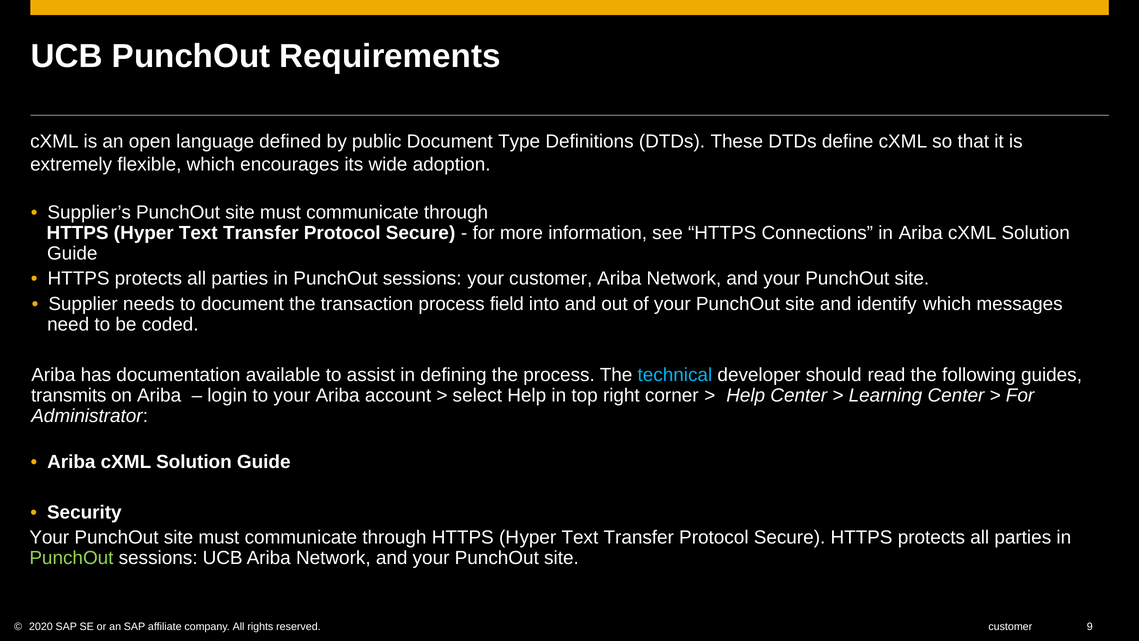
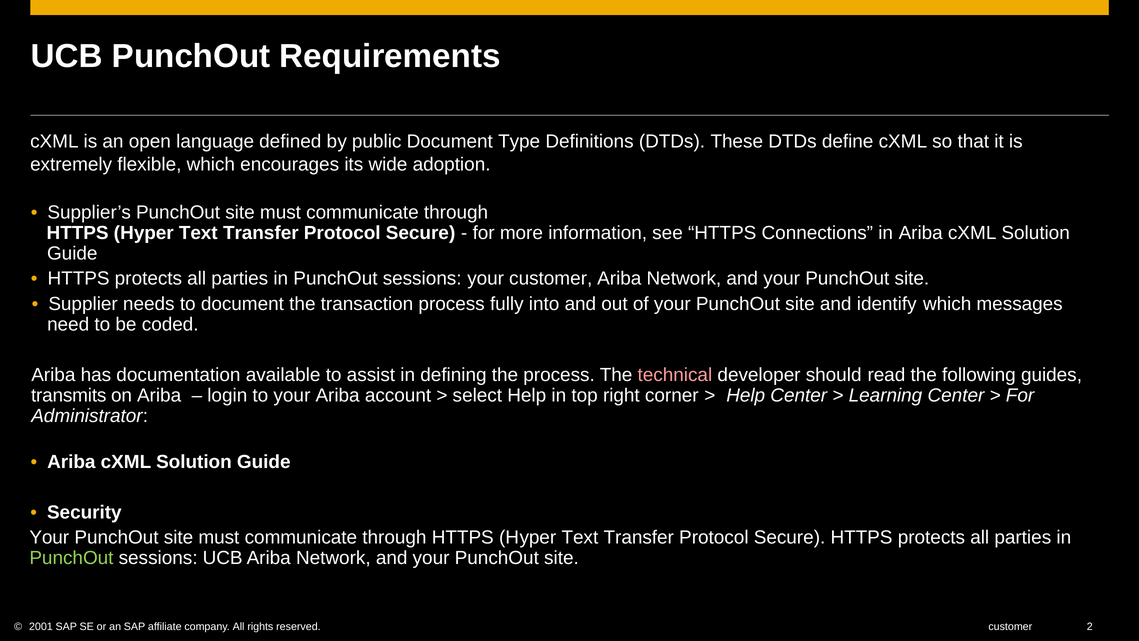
field: field -> fully
technical colour: light blue -> pink
2020: 2020 -> 2001
9: 9 -> 2
